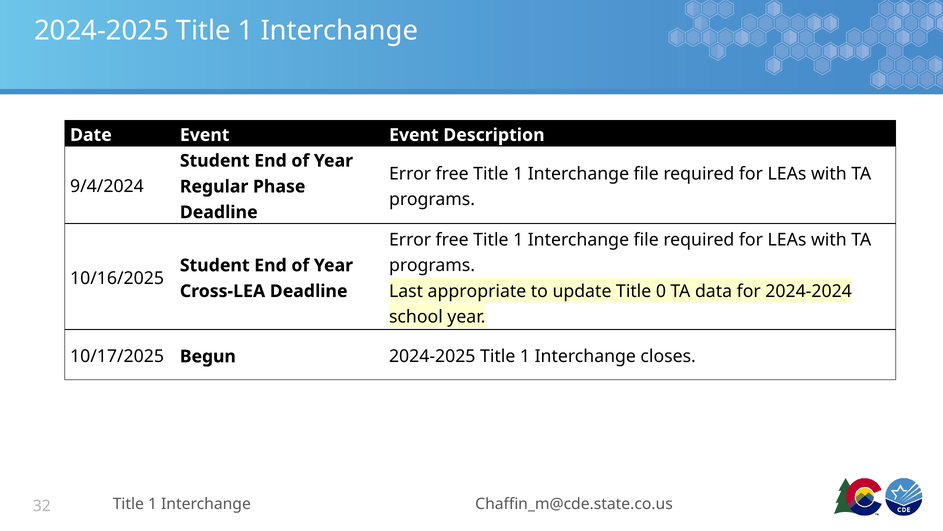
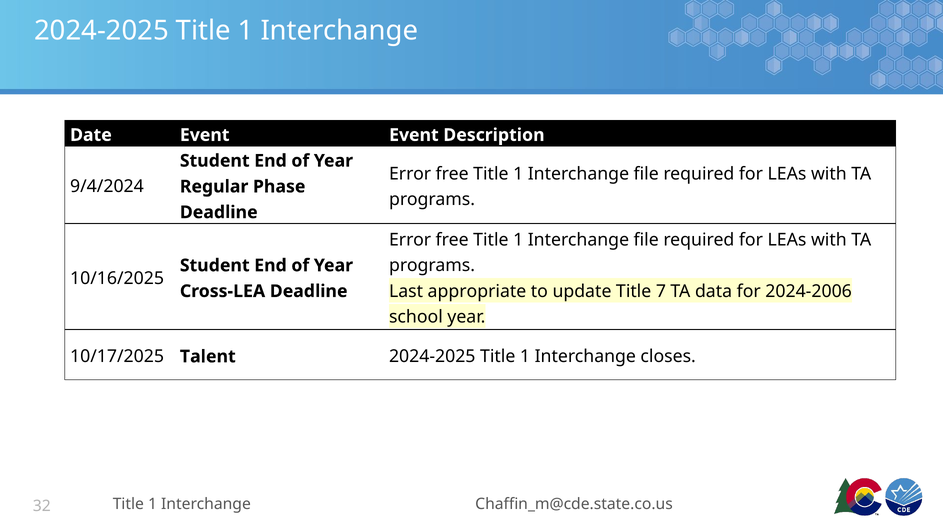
0: 0 -> 7
2024-2024: 2024-2024 -> 2024-2006
Begun: Begun -> Talent
